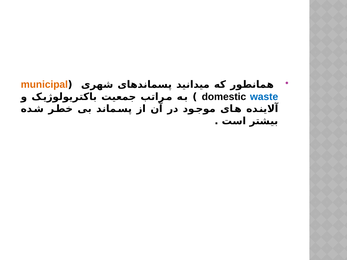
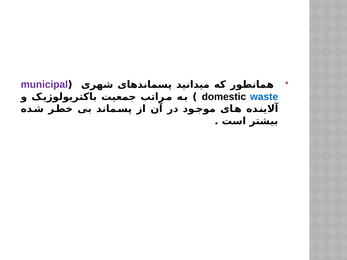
municipal colour: orange -> purple
